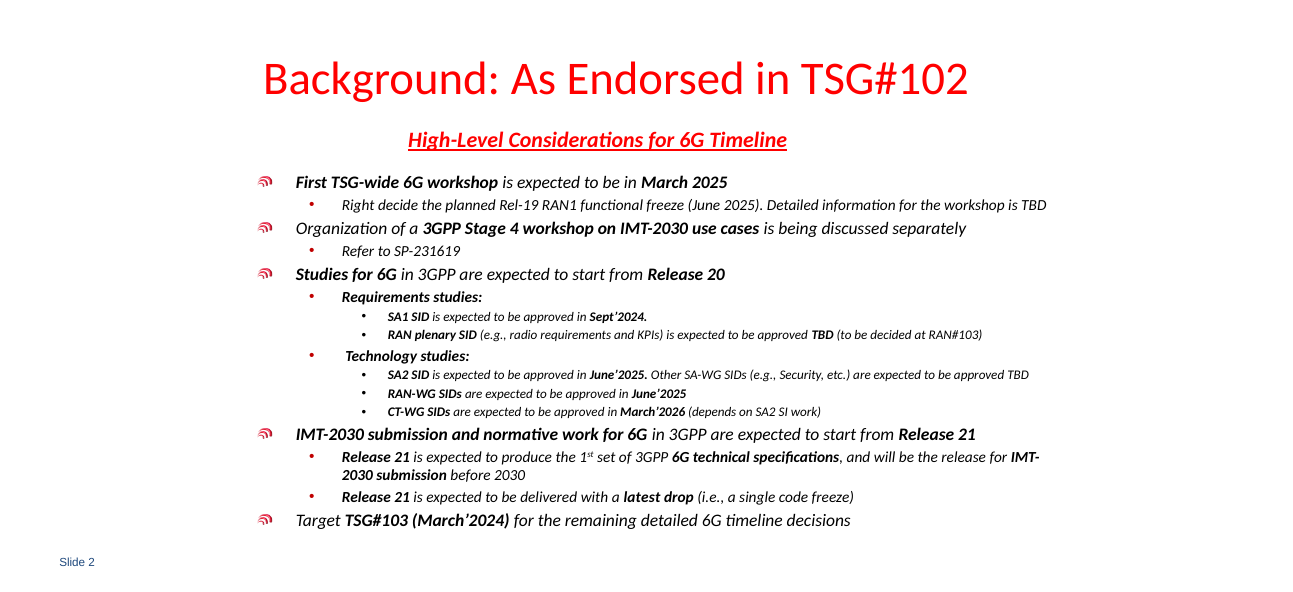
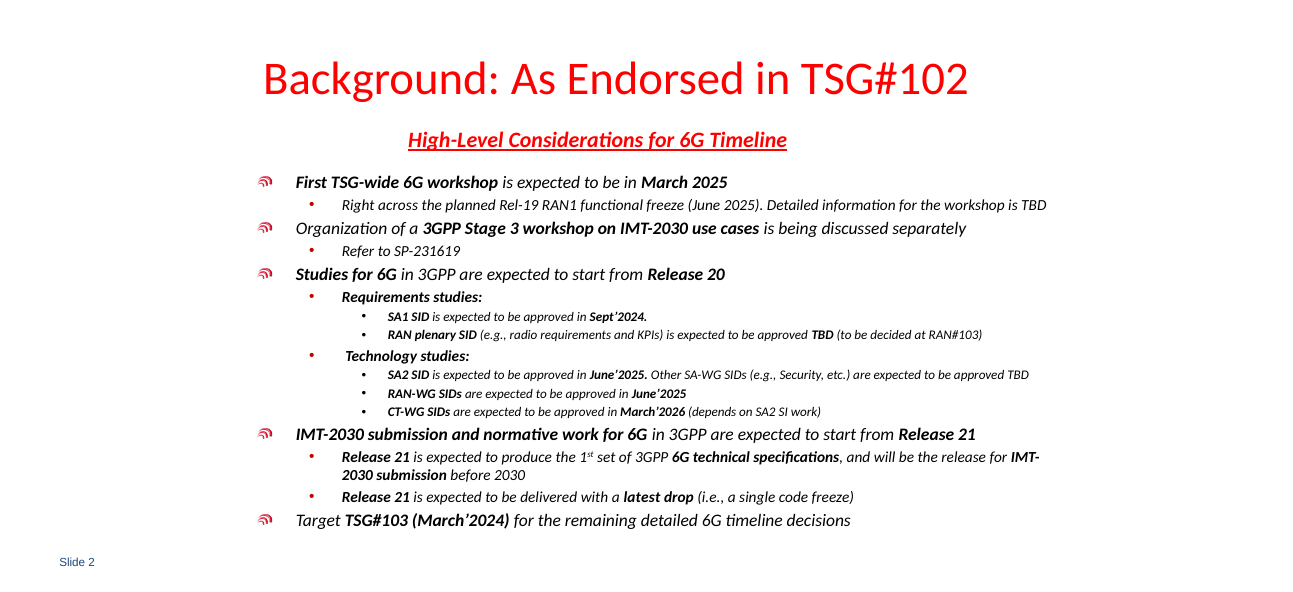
decide: decide -> across
4: 4 -> 3
